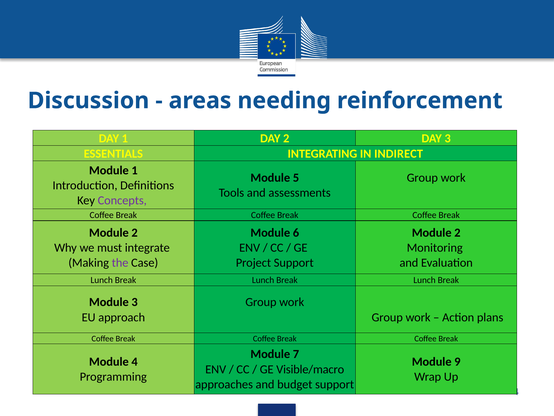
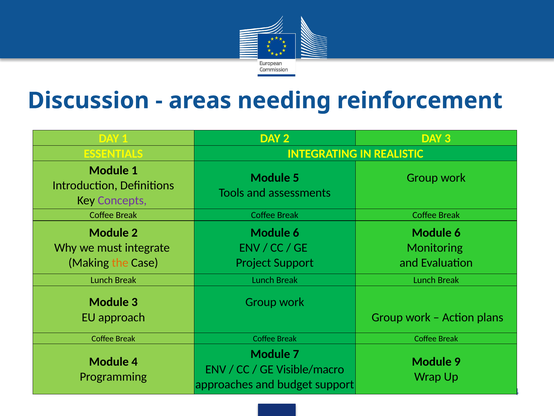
INDIRECT: INDIRECT -> REALISTIC
2 at (457, 232): 2 -> 6
the colour: purple -> orange
